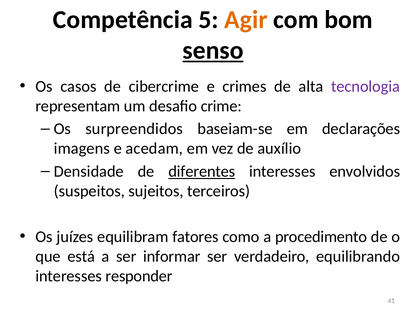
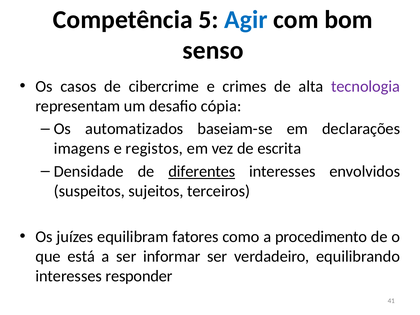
Agir colour: orange -> blue
senso underline: present -> none
crime: crime -> cópia
surpreendidos: surpreendidos -> automatizados
acedam: acedam -> registos
auxílio: auxílio -> escrita
